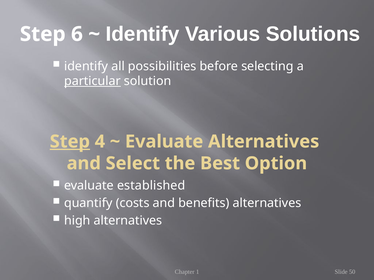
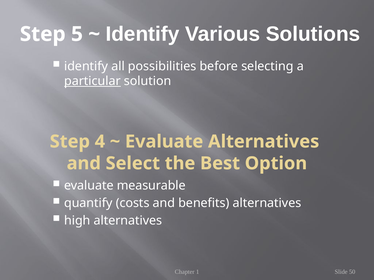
6: 6 -> 5
Step at (70, 142) underline: present -> none
established: established -> measurable
